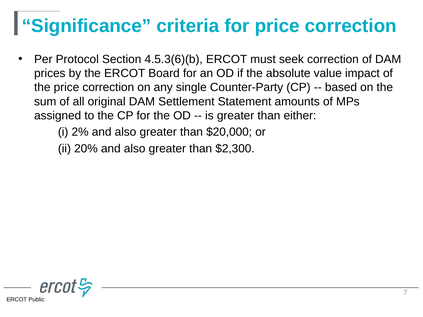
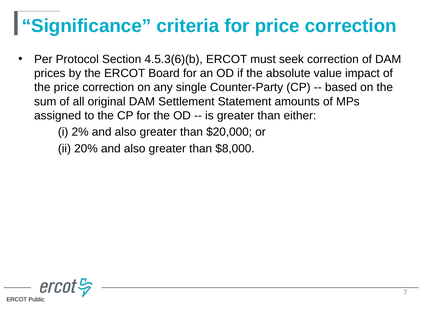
$2,300: $2,300 -> $8,000
